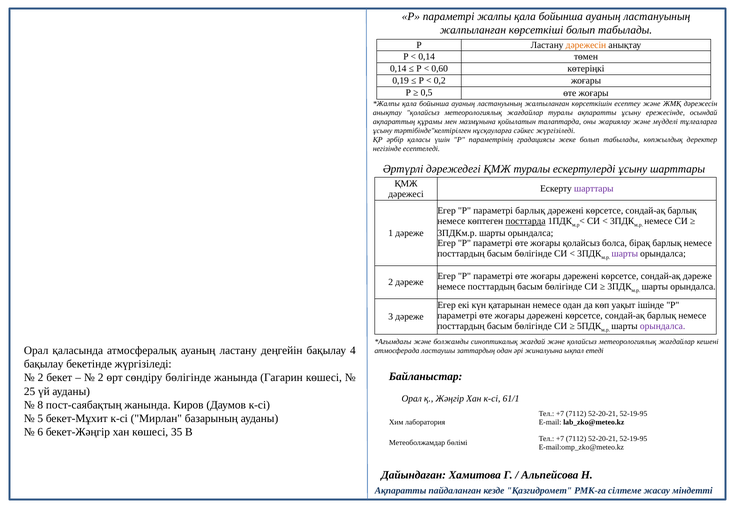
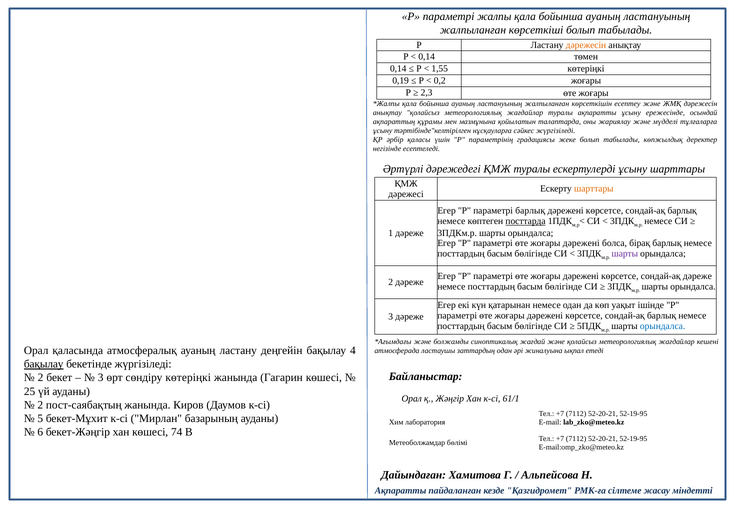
0,60: 0,60 -> 1,55
0,5: 0,5 -> 2,3
шарттары at (594, 189) colour: purple -> orange
қолайсыз at (581, 244): қолайсыз -> дәрежені
орындалса at (663, 327) colour: purple -> blue
бақылау at (44, 365) underline: none -> present
2 at (101, 378): 2 -> 3
сөндіру бөлігінде: бөлігінде -> көтеріңкі
8 at (40, 406): 8 -> 2
35: 35 -> 74
